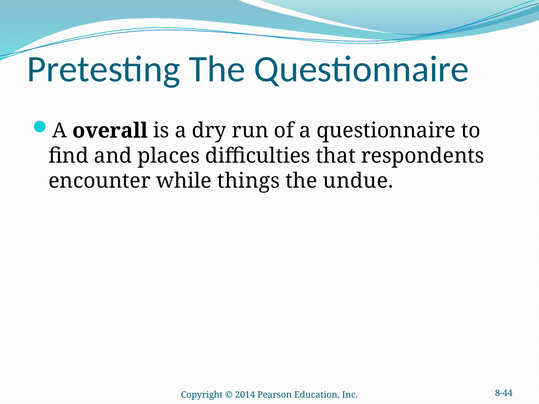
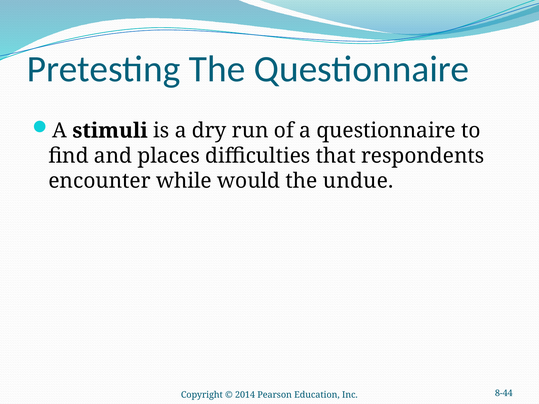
overall: overall -> stimuli
things: things -> would
